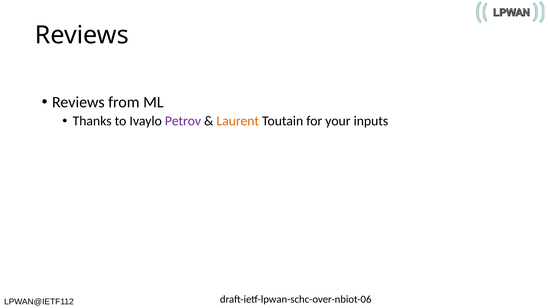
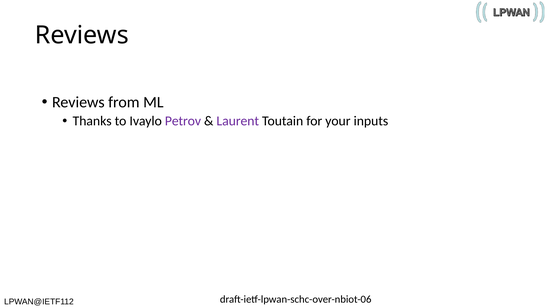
Laurent colour: orange -> purple
